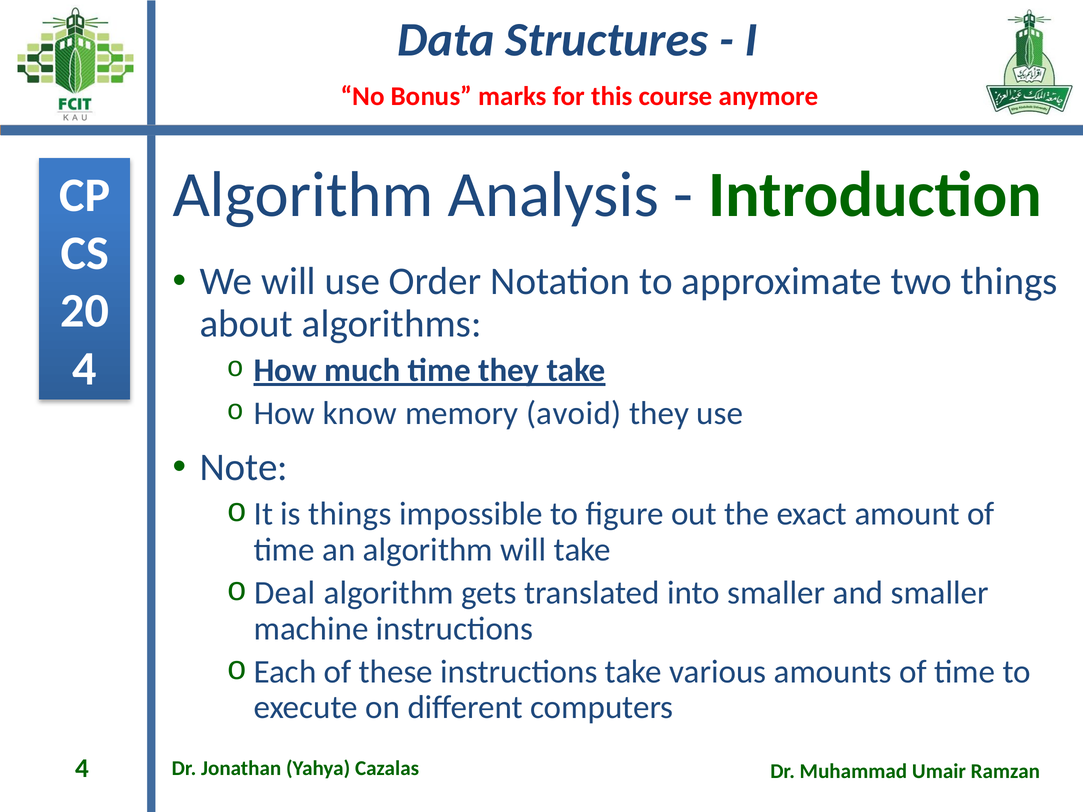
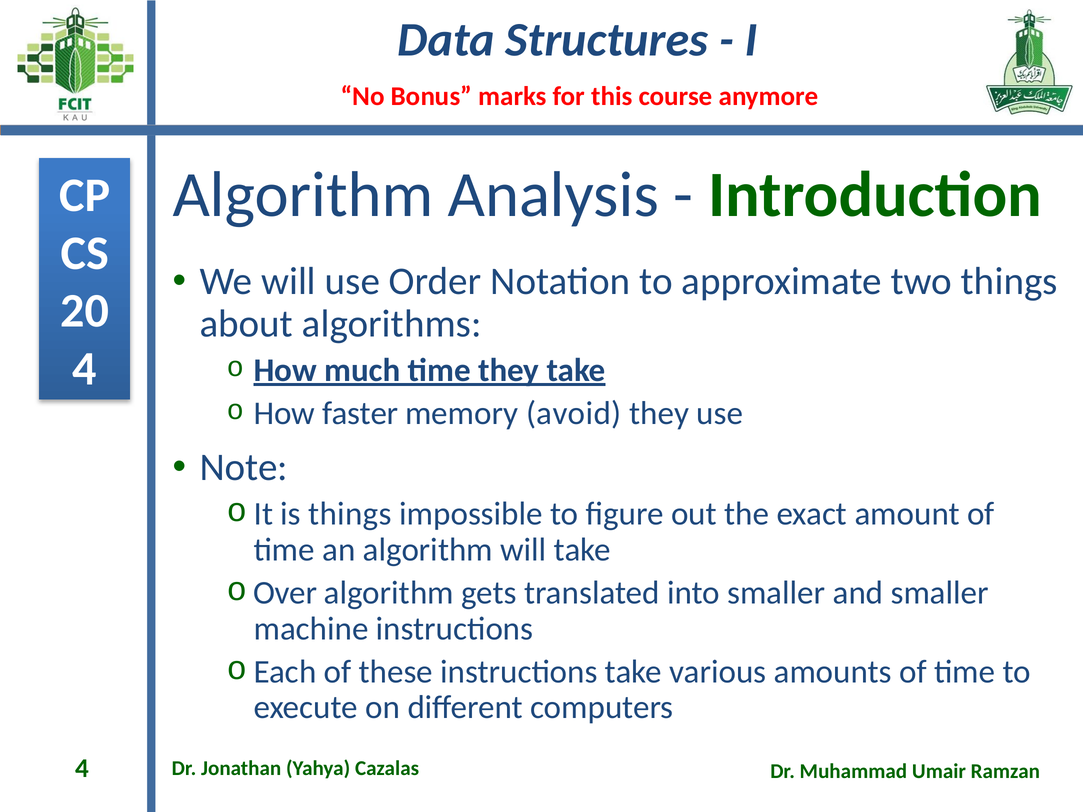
know: know -> faster
Deal: Deal -> Over
